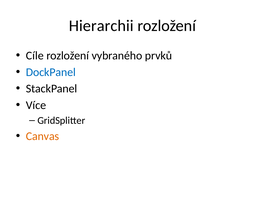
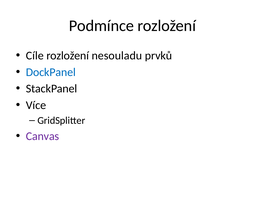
Hierarchii: Hierarchii -> Podmínce
vybraného: vybraného -> nesouladu
Canvas colour: orange -> purple
